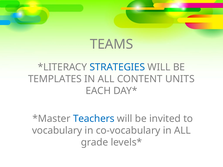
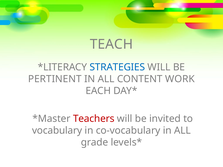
TEAMS: TEAMS -> TEACH
TEMPLATES: TEMPLATES -> PERTINENT
UNITS: UNITS -> WORK
Teachers colour: blue -> red
